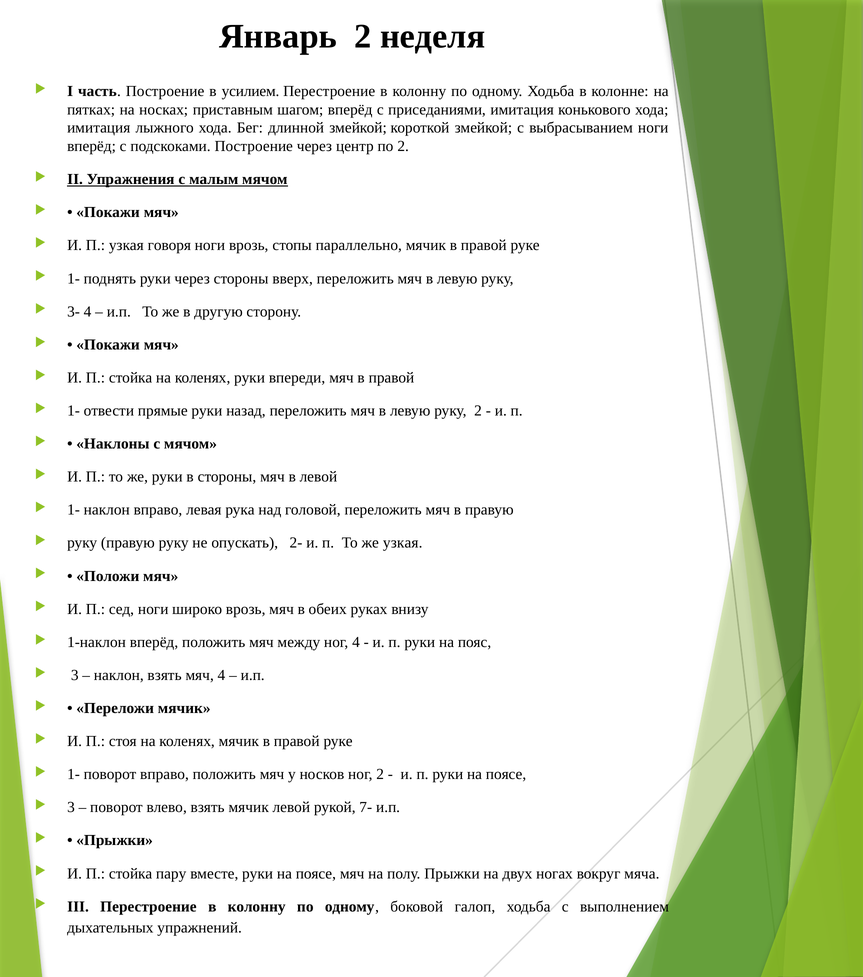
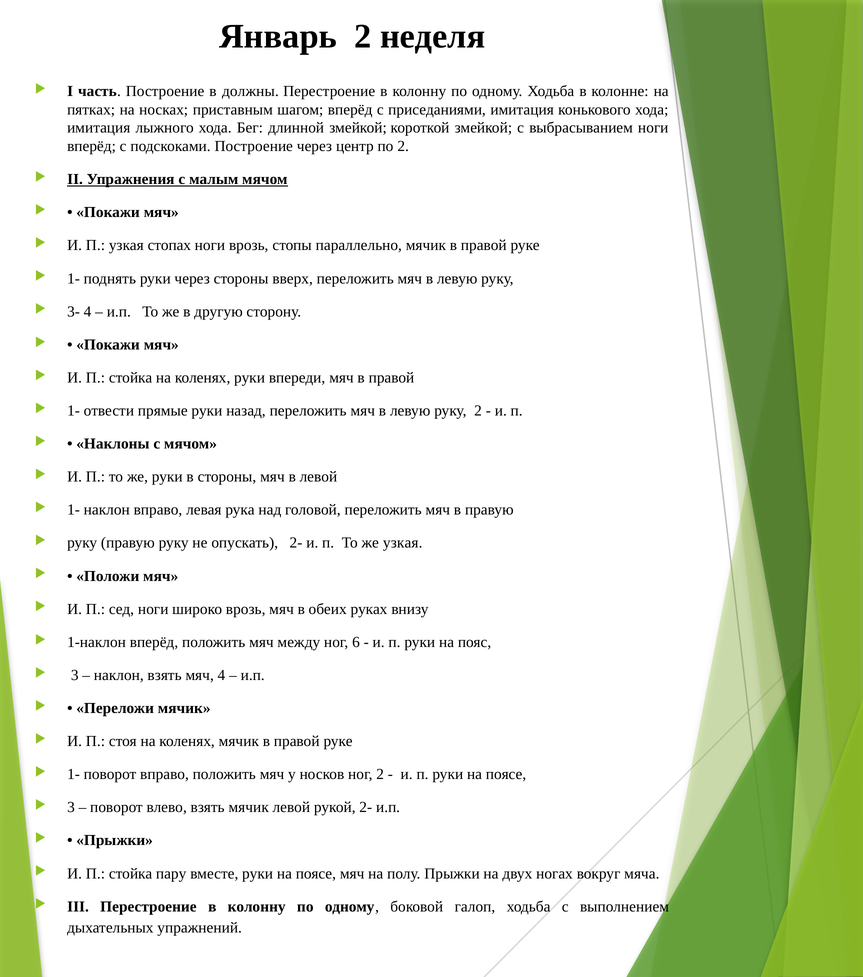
усилием: усилием -> должны
говоря: говоря -> стопах
ног 4: 4 -> 6
рукой 7-: 7- -> 2-
